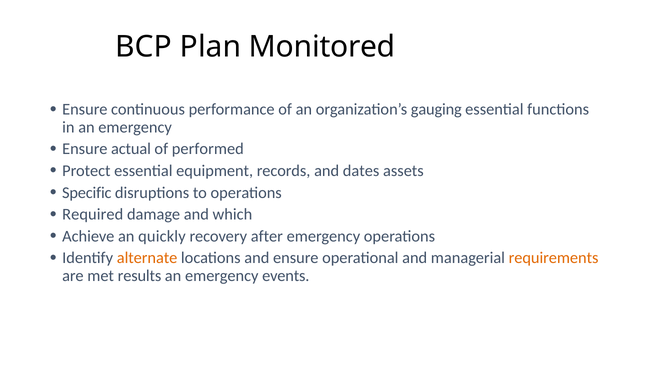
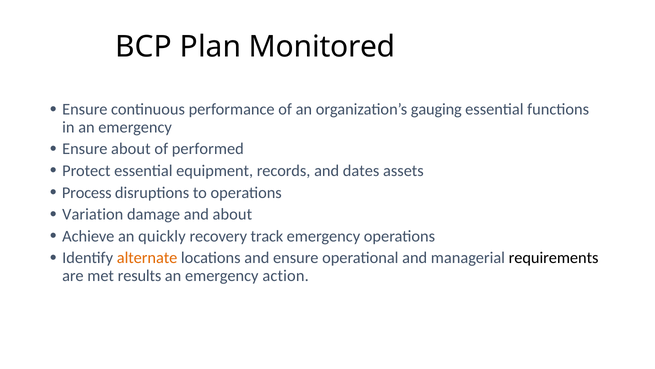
Ensure actual: actual -> about
Specific: Specific -> Process
Required: Required -> Variation
and which: which -> about
after: after -> track
requirements colour: orange -> black
events: events -> action
